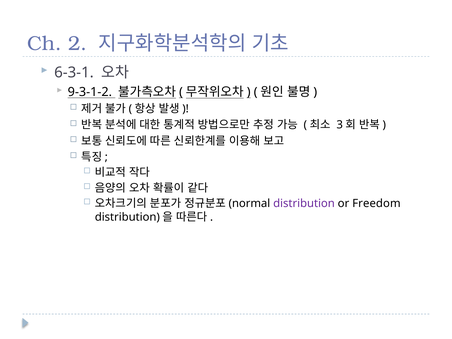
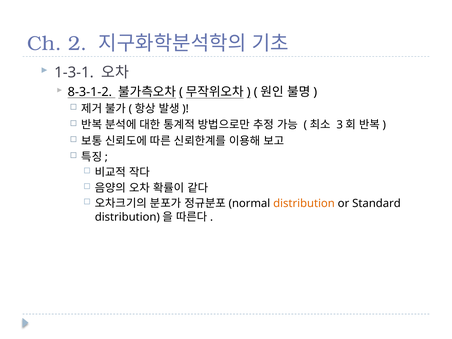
6-3-1: 6-3-1 -> 1-3-1
9-3-1-2: 9-3-1-2 -> 8-3-1-2
distribution colour: purple -> orange
Freedom: Freedom -> Standard
